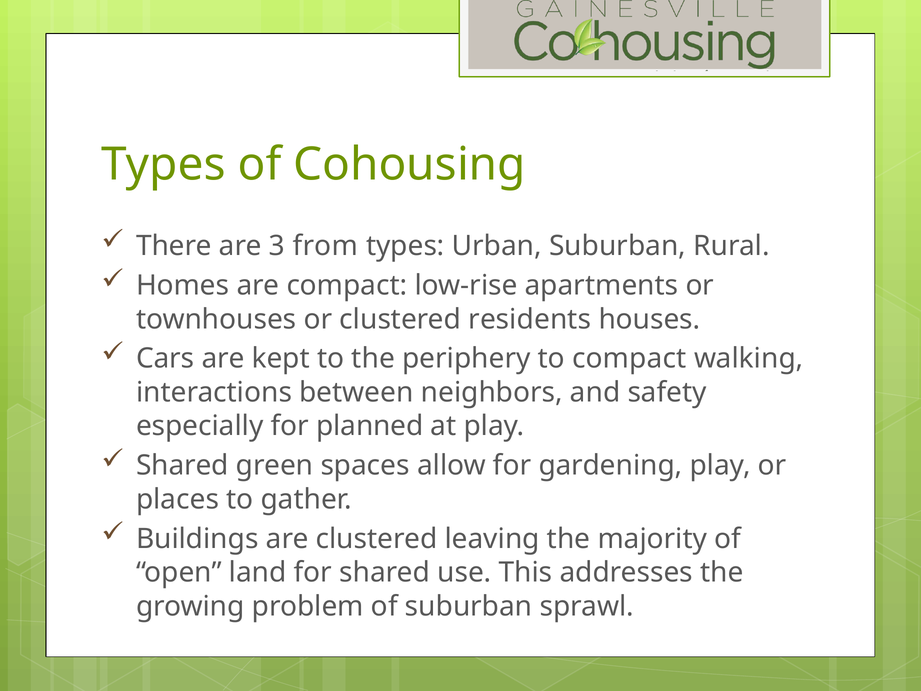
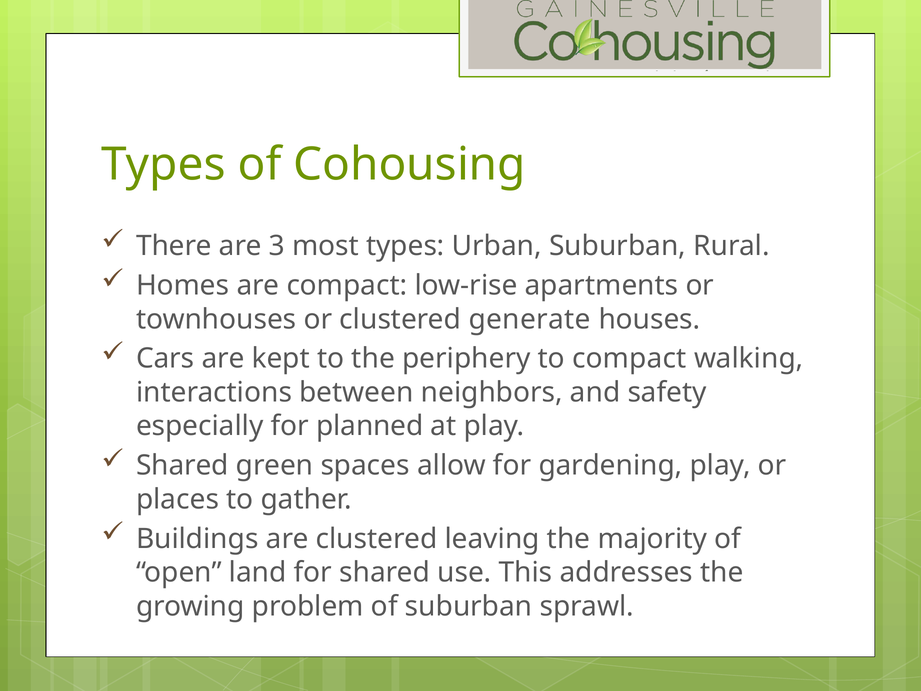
from: from -> most
residents: residents -> generate
